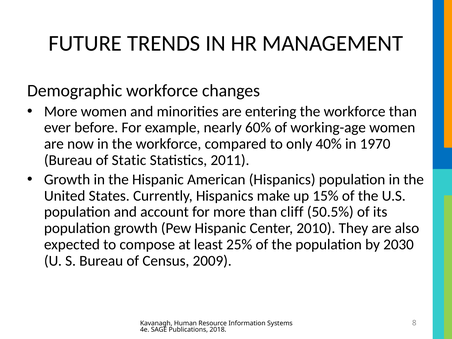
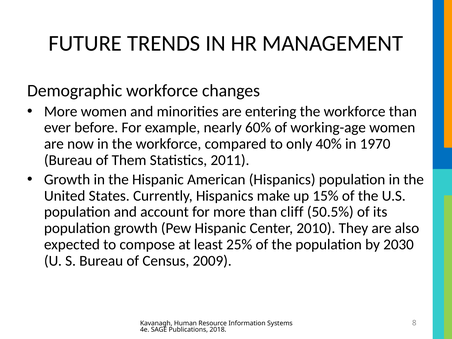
Static: Static -> Them
